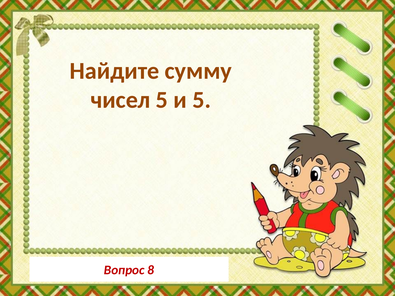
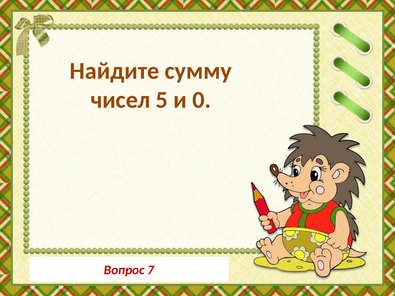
и 5: 5 -> 0
8: 8 -> 7
